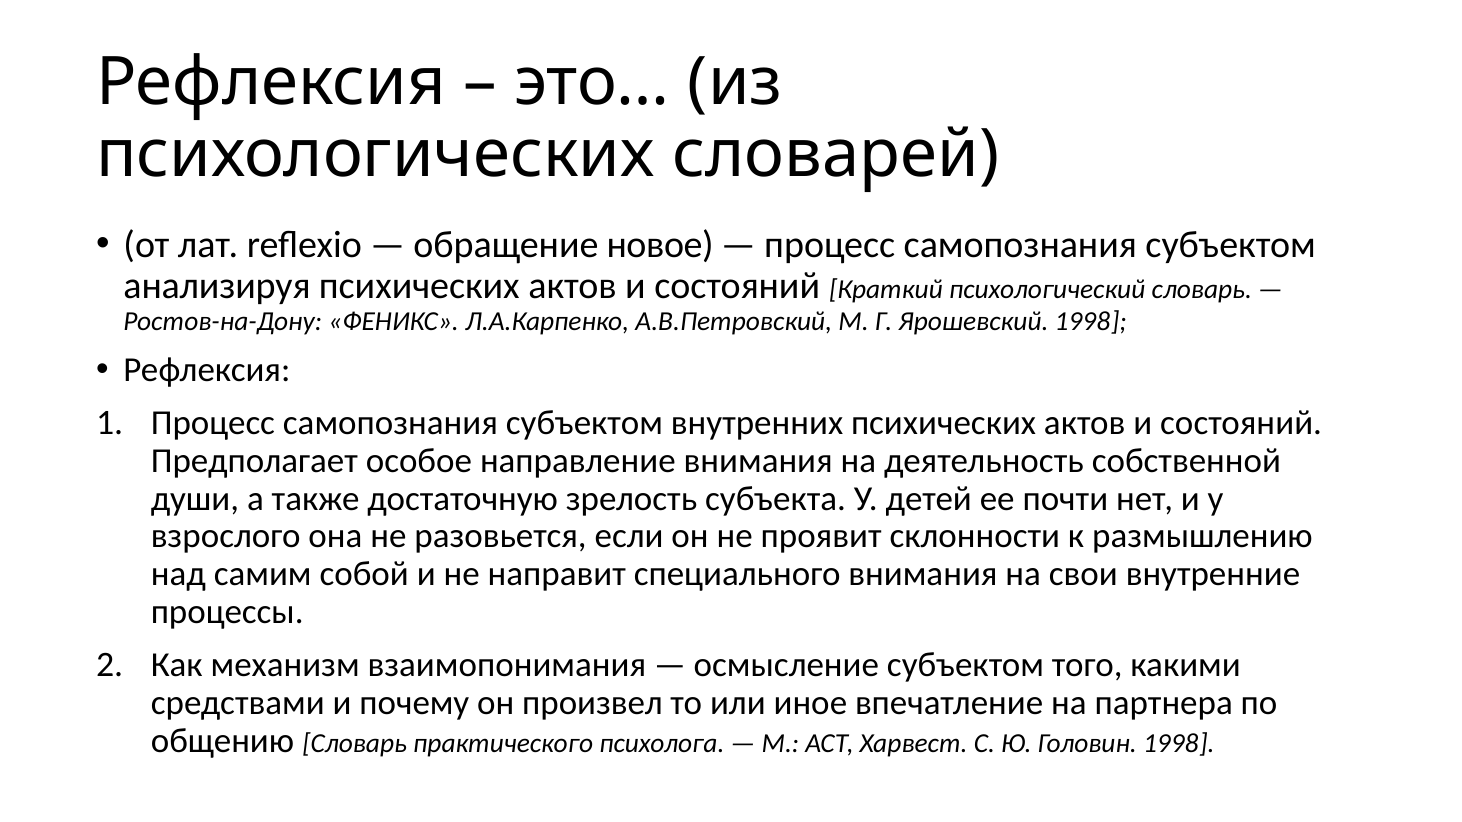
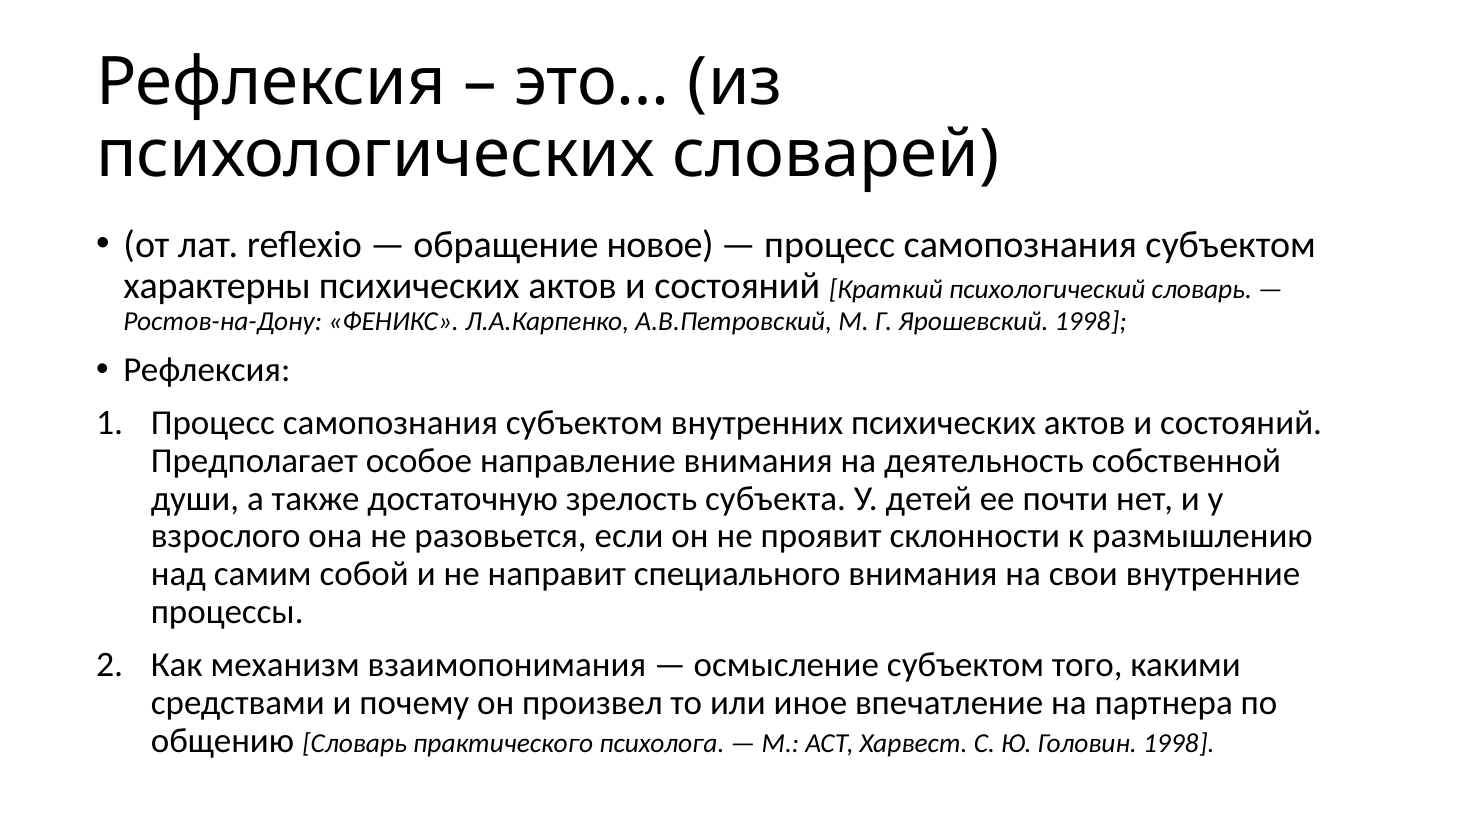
анализируя: анализируя -> характерны
